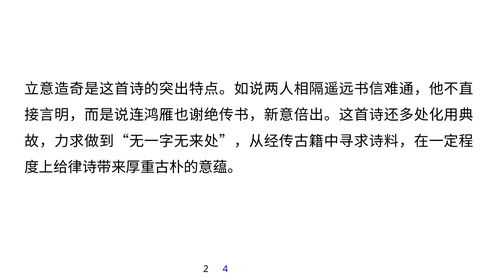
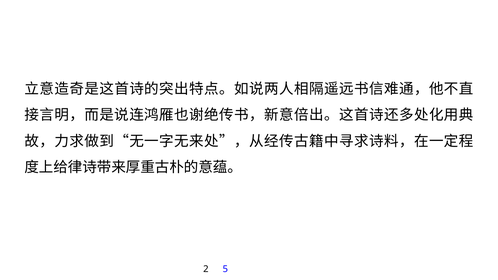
4: 4 -> 5
